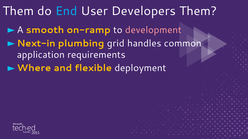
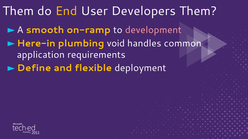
End colour: light blue -> yellow
Next-in: Next-in -> Here-in
grid: grid -> void
Where: Where -> Define
